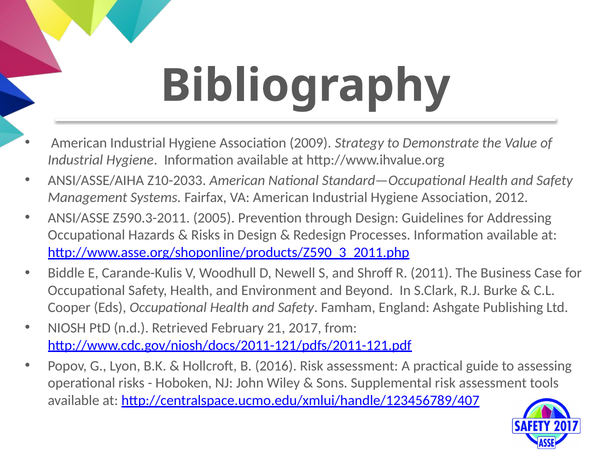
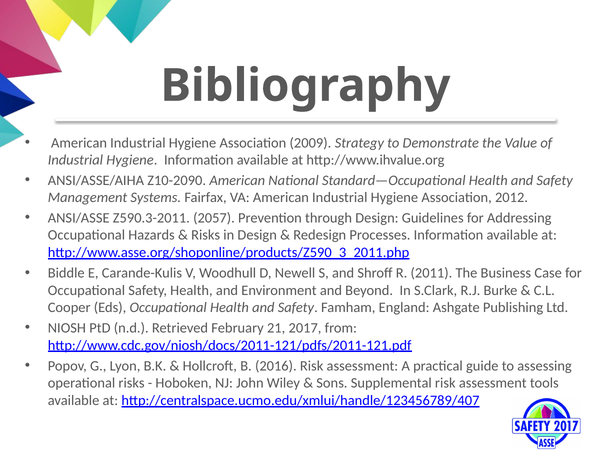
Z10-2033: Z10-2033 -> Z10-2090
2005: 2005 -> 2057
